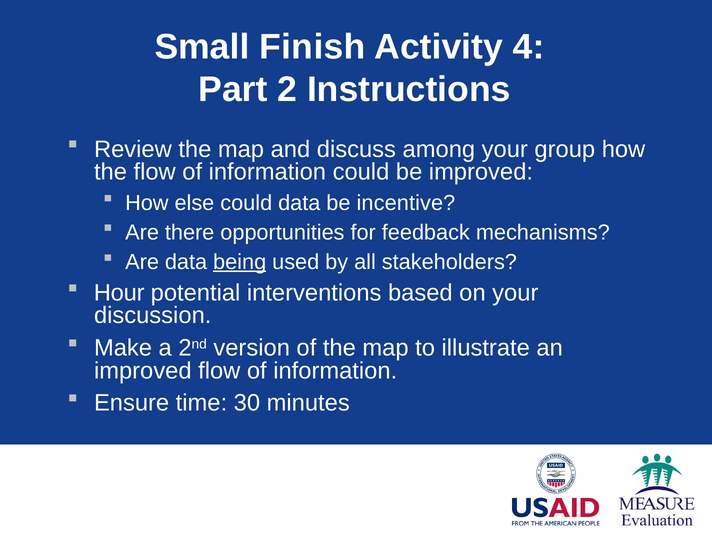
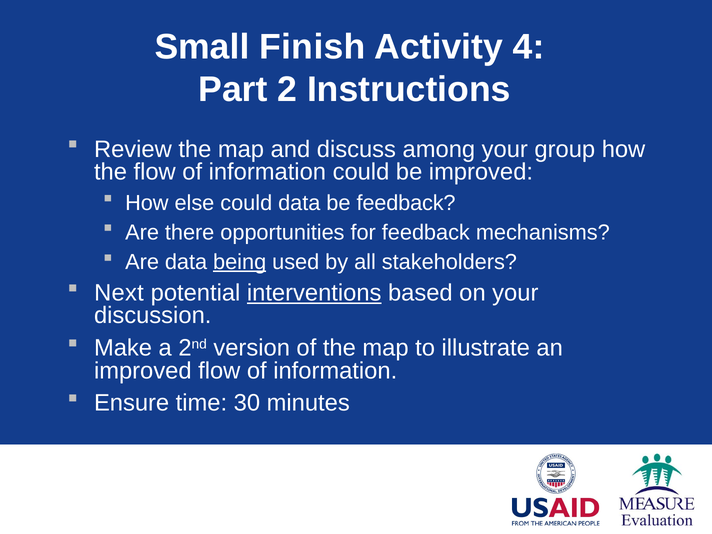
be incentive: incentive -> feedback
Hour: Hour -> Next
interventions underline: none -> present
